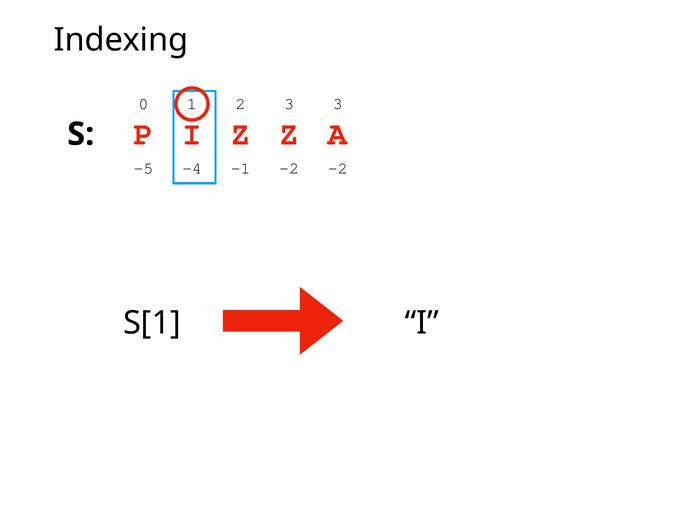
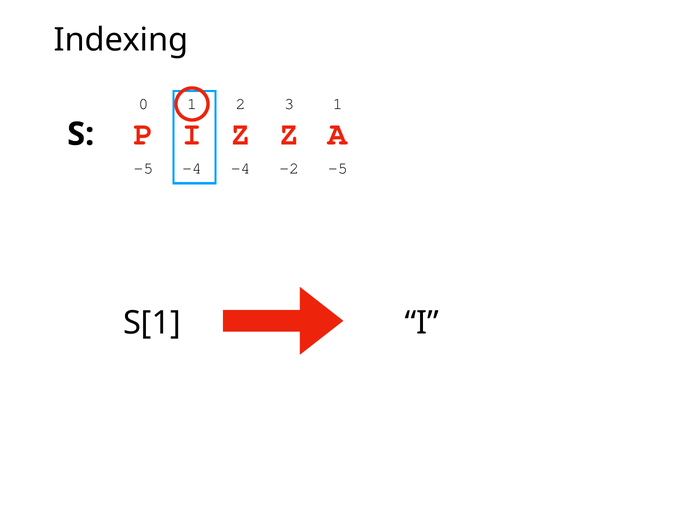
3 3: 3 -> 1
-4 -1: -1 -> -4
-2 -2: -2 -> -5
